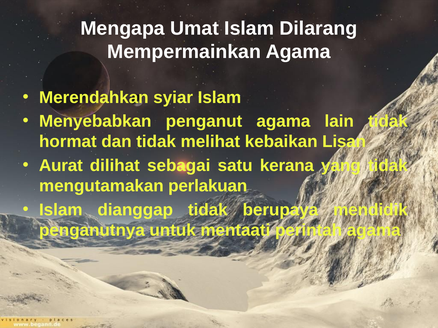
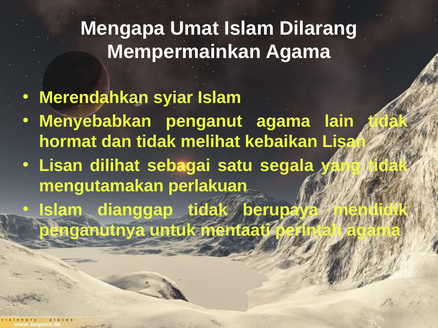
Aurat at (61, 166): Aurat -> Lisan
kerana: kerana -> segala
